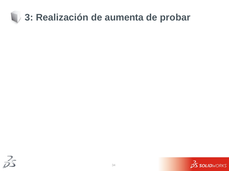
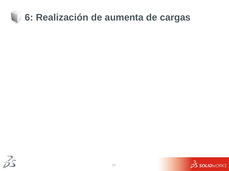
3: 3 -> 6
probar: probar -> cargas
